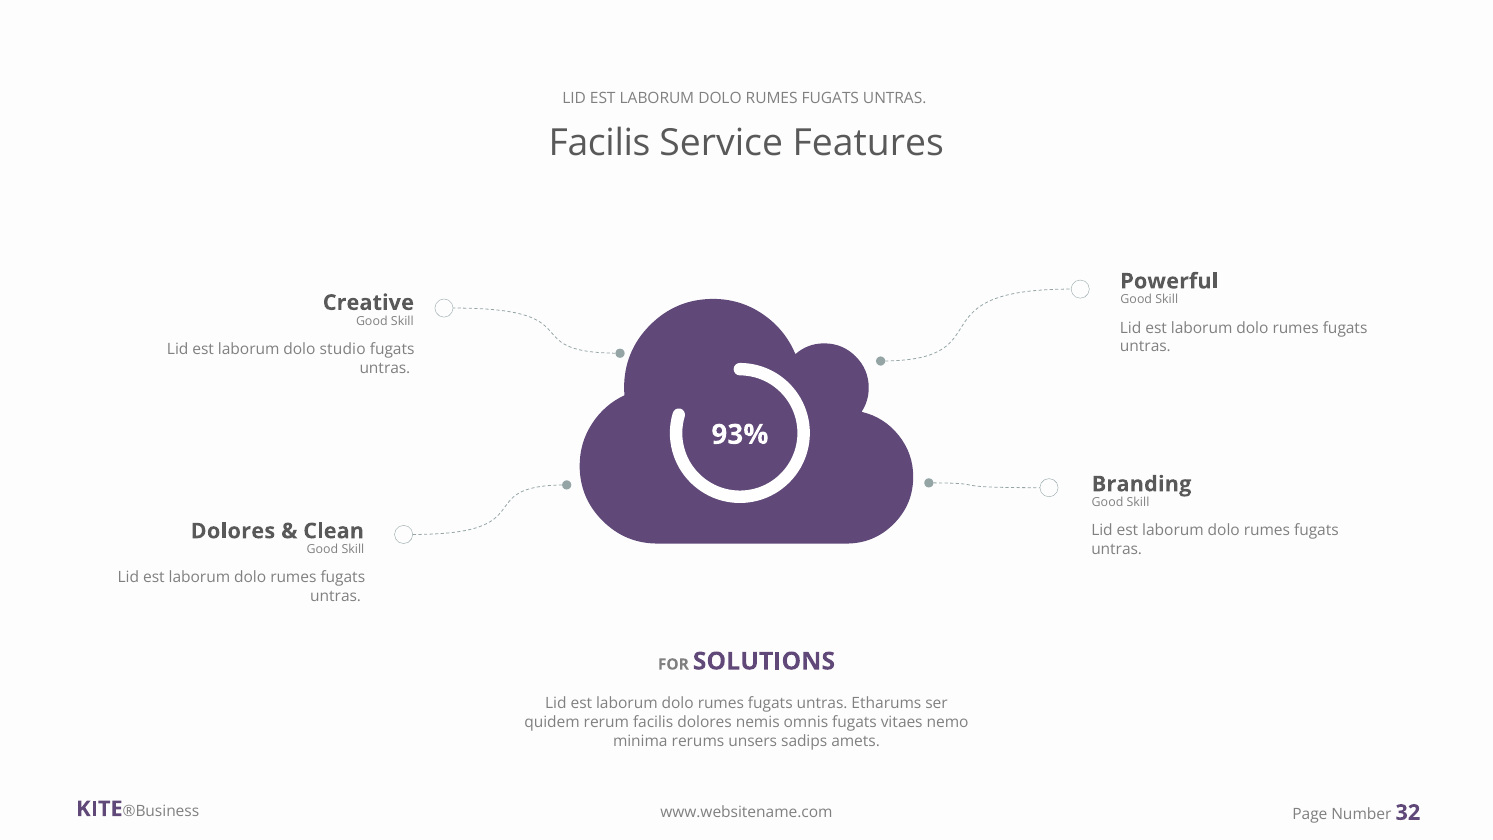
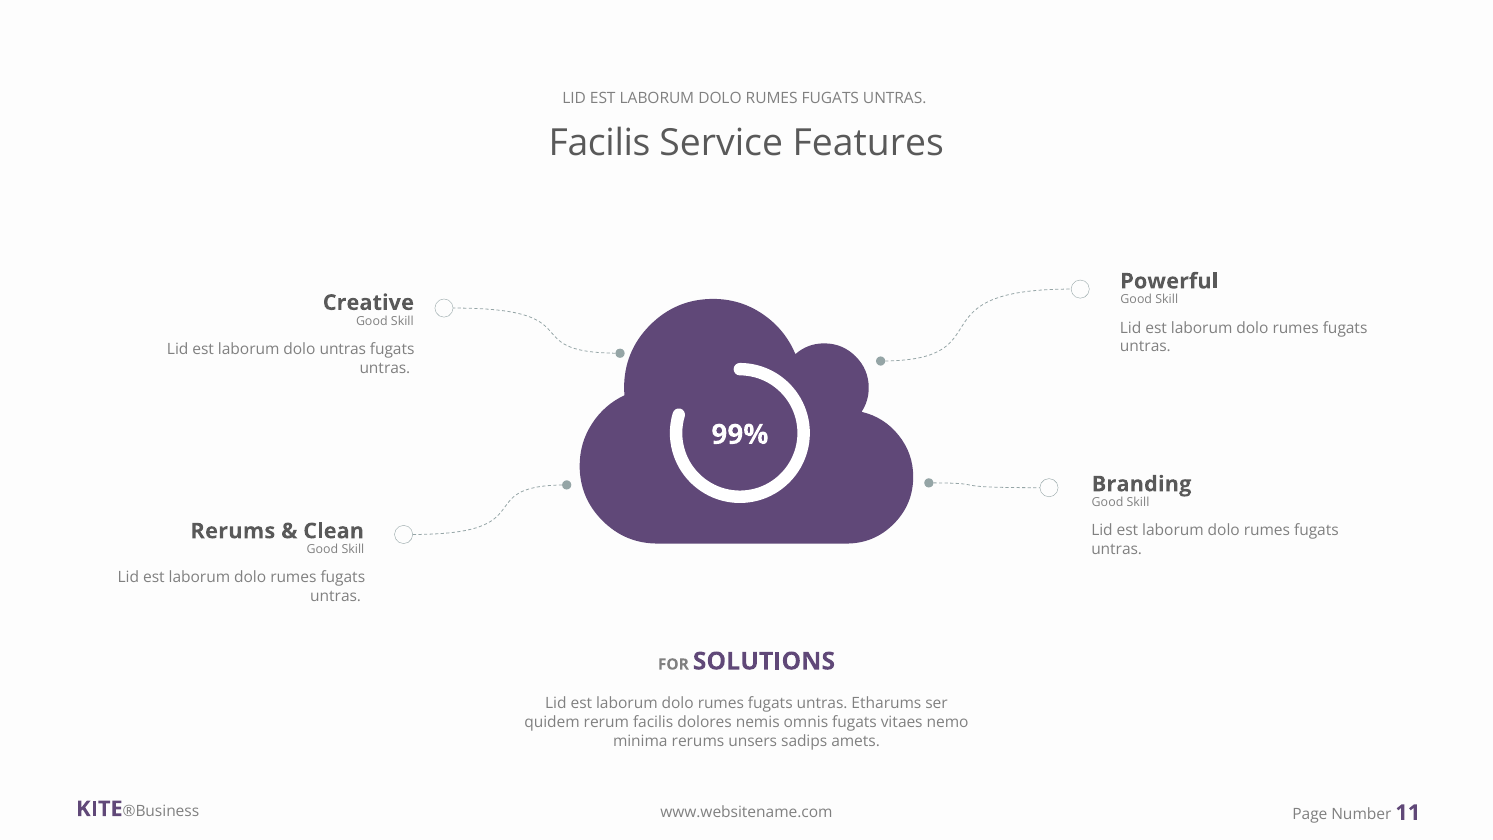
dolo studio: studio -> untras
93%: 93% -> 99%
Dolores at (233, 531): Dolores -> Rerums
32: 32 -> 11
